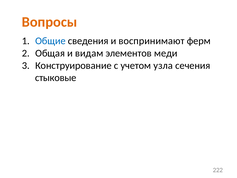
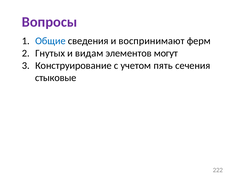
Вопросы colour: orange -> purple
Общая: Общая -> Гнутых
меди: меди -> могут
узла: узла -> пять
